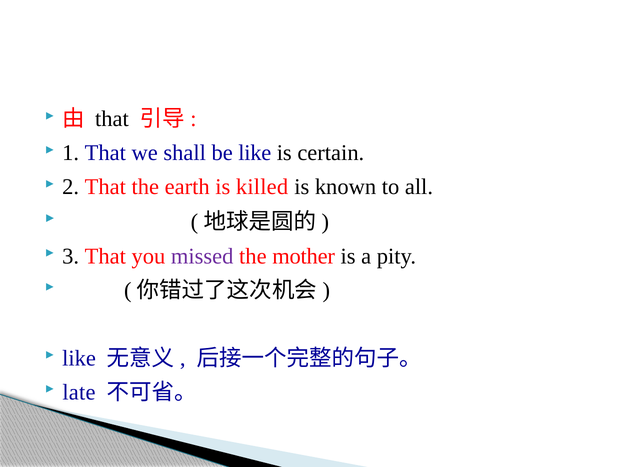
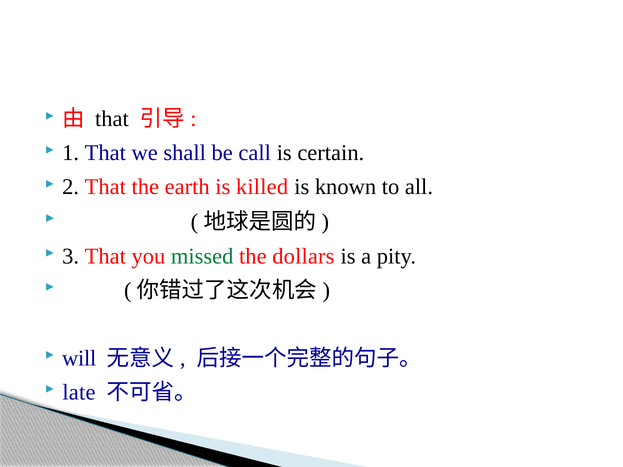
be like: like -> call
missed colour: purple -> green
mother: mother -> dollars
like at (79, 358): like -> will
